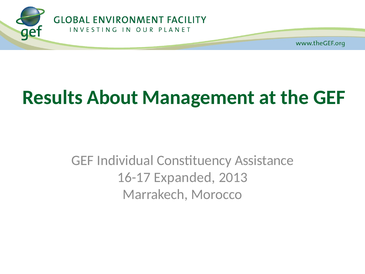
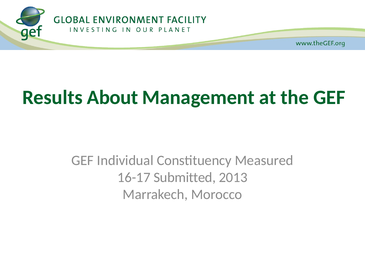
Assistance: Assistance -> Measured
Expanded: Expanded -> Submitted
